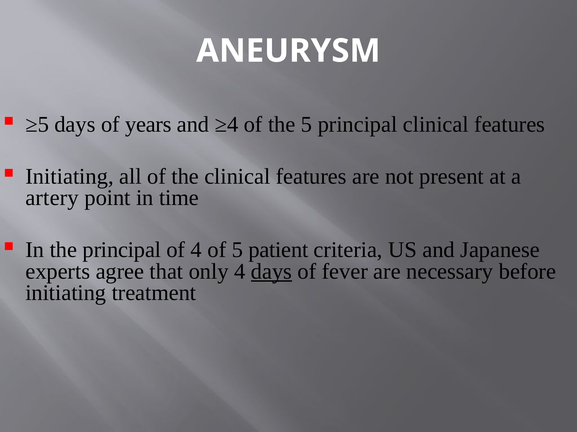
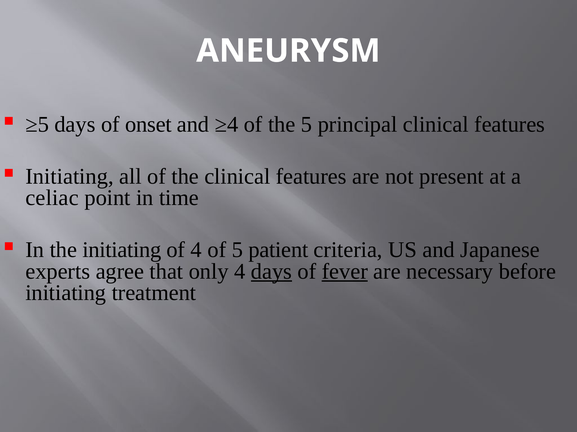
years: years -> onset
artery: artery -> celiac
the principal: principal -> initiating
fever underline: none -> present
